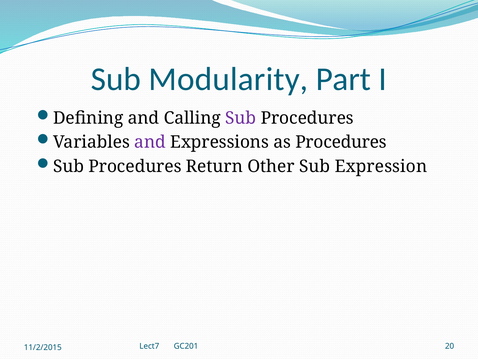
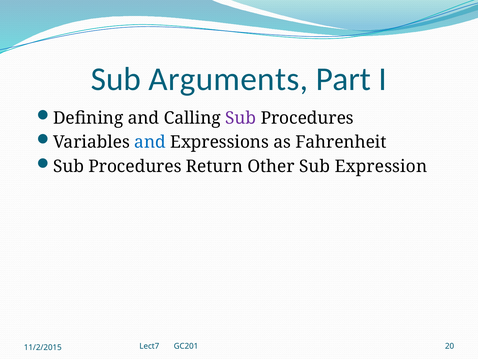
Modularity: Modularity -> Arguments
and at (150, 142) colour: purple -> blue
as Procedures: Procedures -> Fahrenheit
